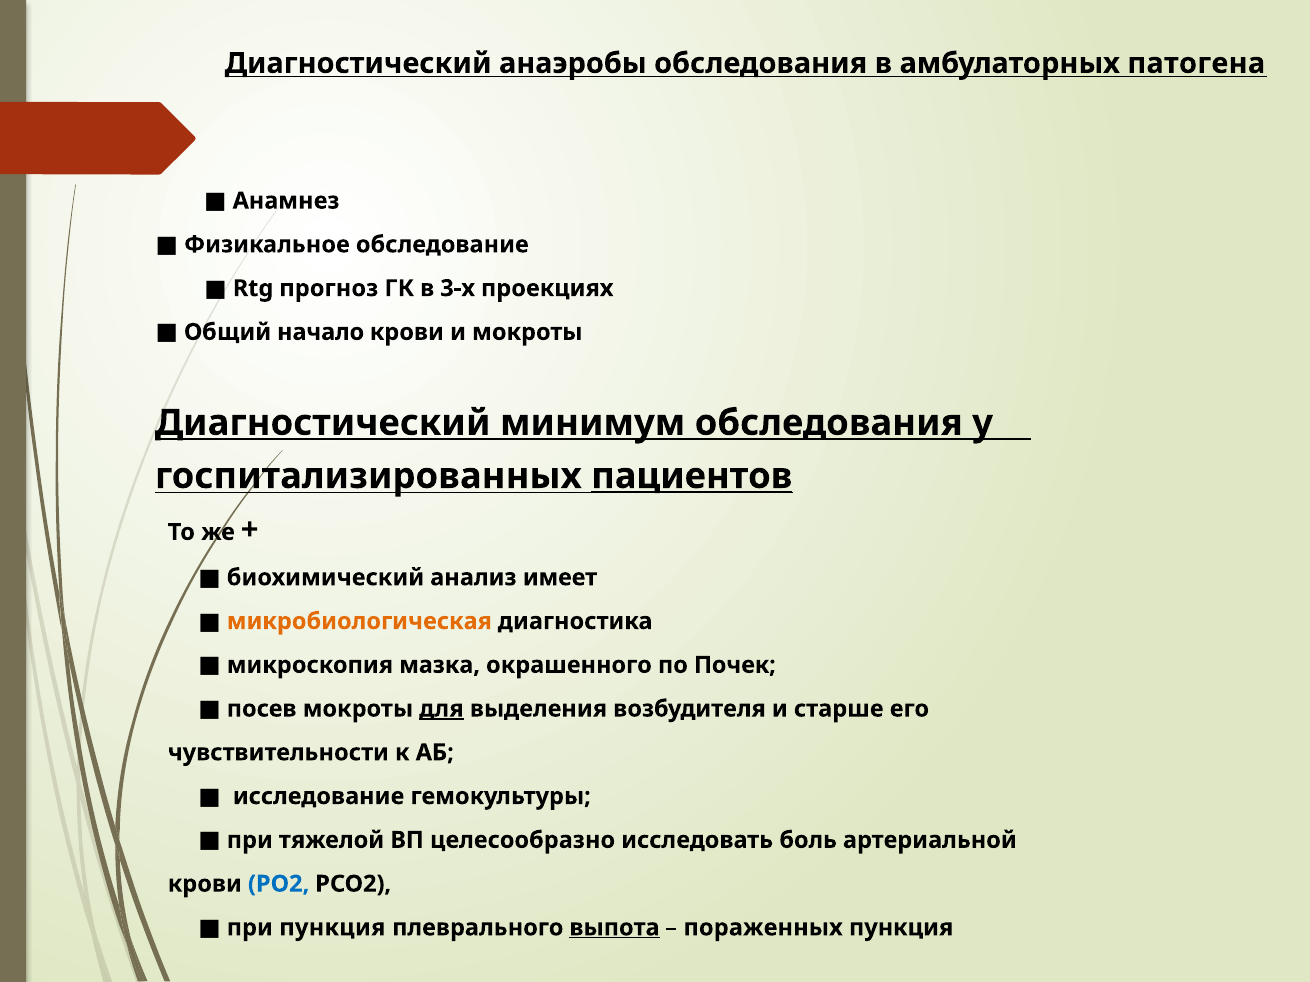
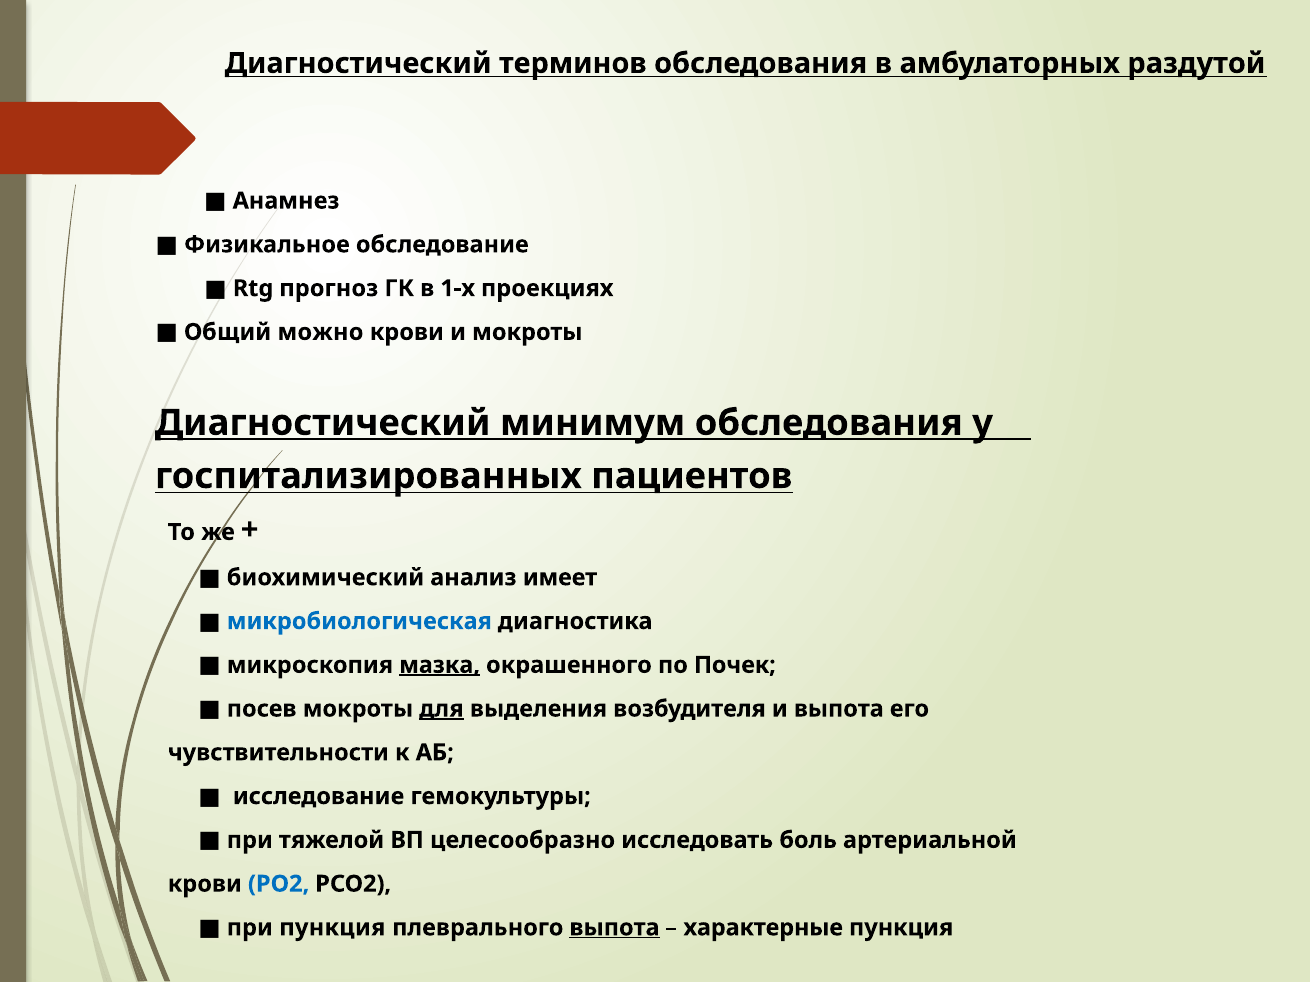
анаэробы: анаэробы -> терминов
патогена: патогена -> раздутой
3-х: 3-х -> 1-х
начало: начало -> можно
пациентов underline: present -> none
микробиологическая colour: orange -> blue
мазка underline: none -> present
и старше: старше -> выпота
пораженных: пораженных -> характерные
